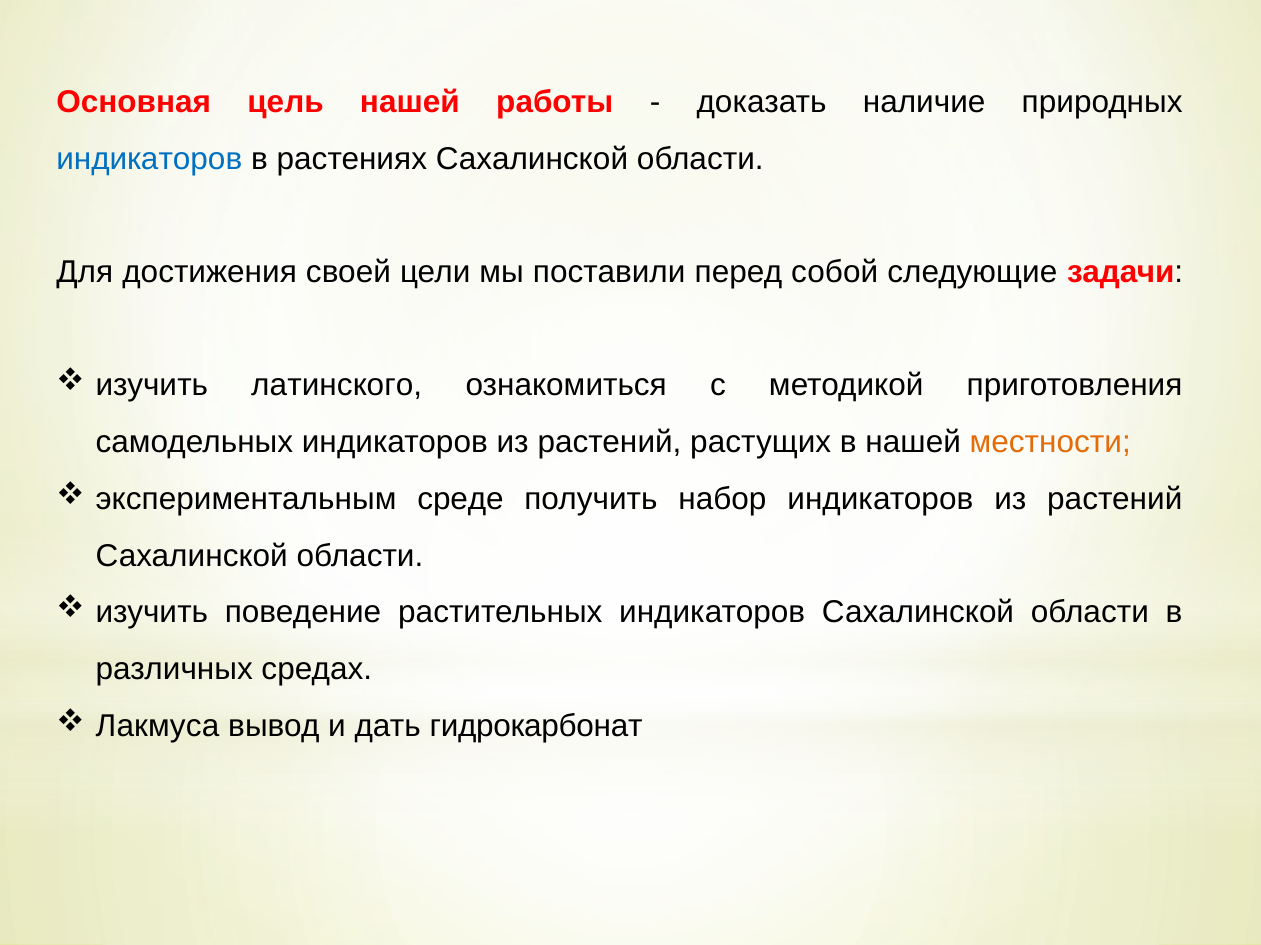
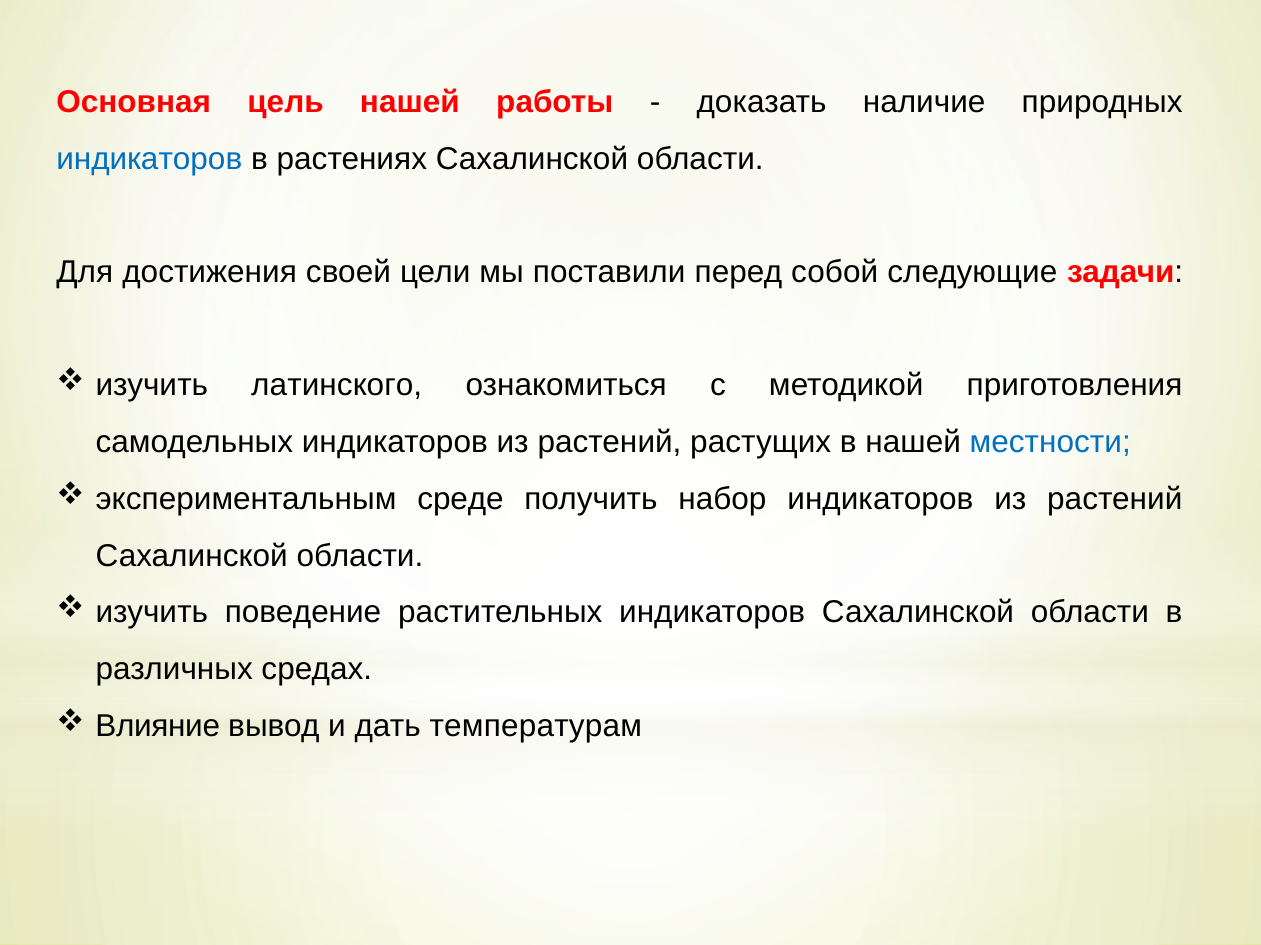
местности colour: orange -> blue
Лакмуса: Лакмуса -> Влияние
гидрокарбонат: гидрокарбонат -> температурам
